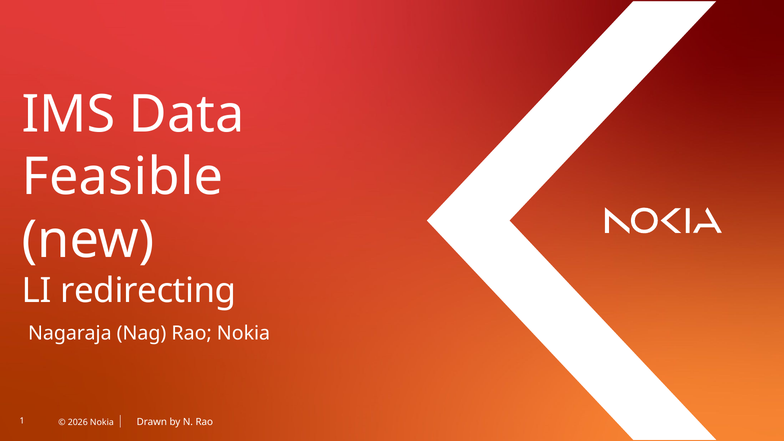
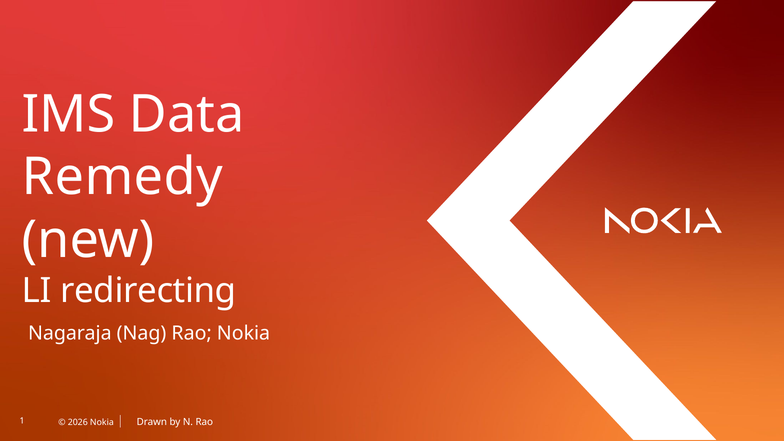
Feasible: Feasible -> Remedy
